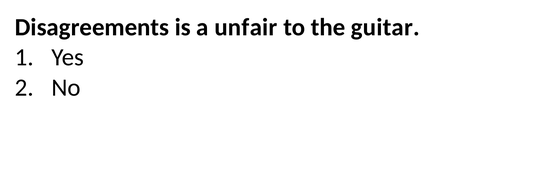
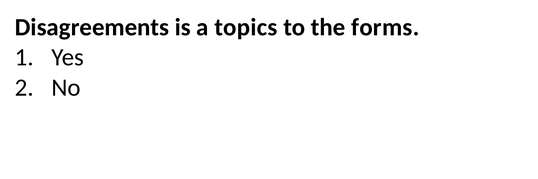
unfair: unfair -> topics
guitar: guitar -> forms
